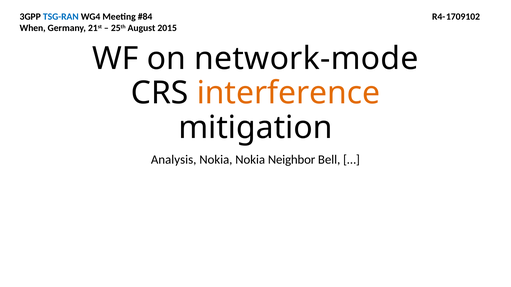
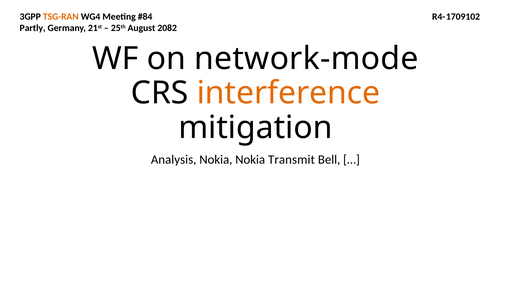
TSG-RAN colour: blue -> orange
When: When -> Partly
2015: 2015 -> 2082
Neighbor: Neighbor -> Transmit
